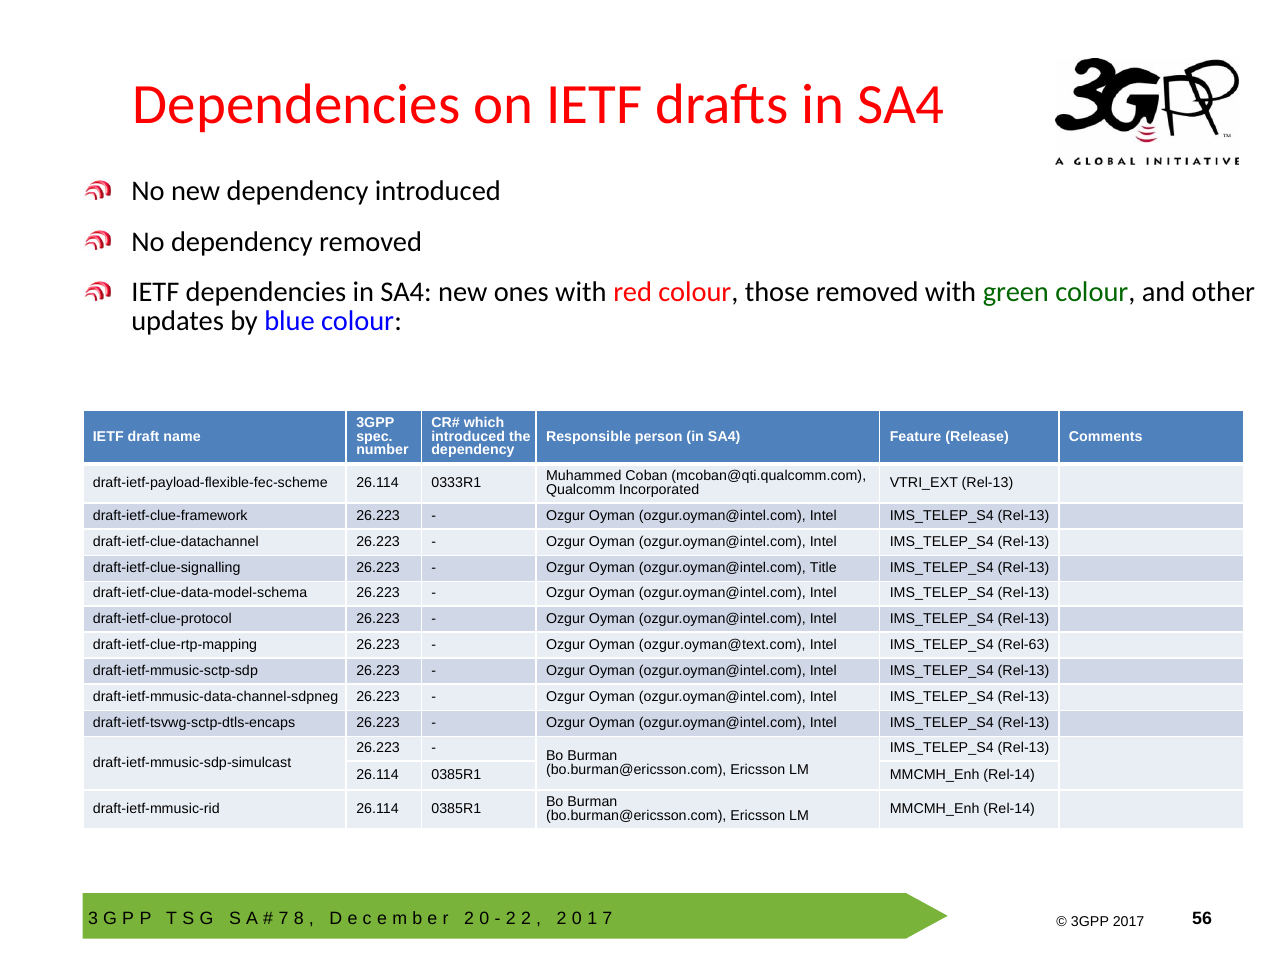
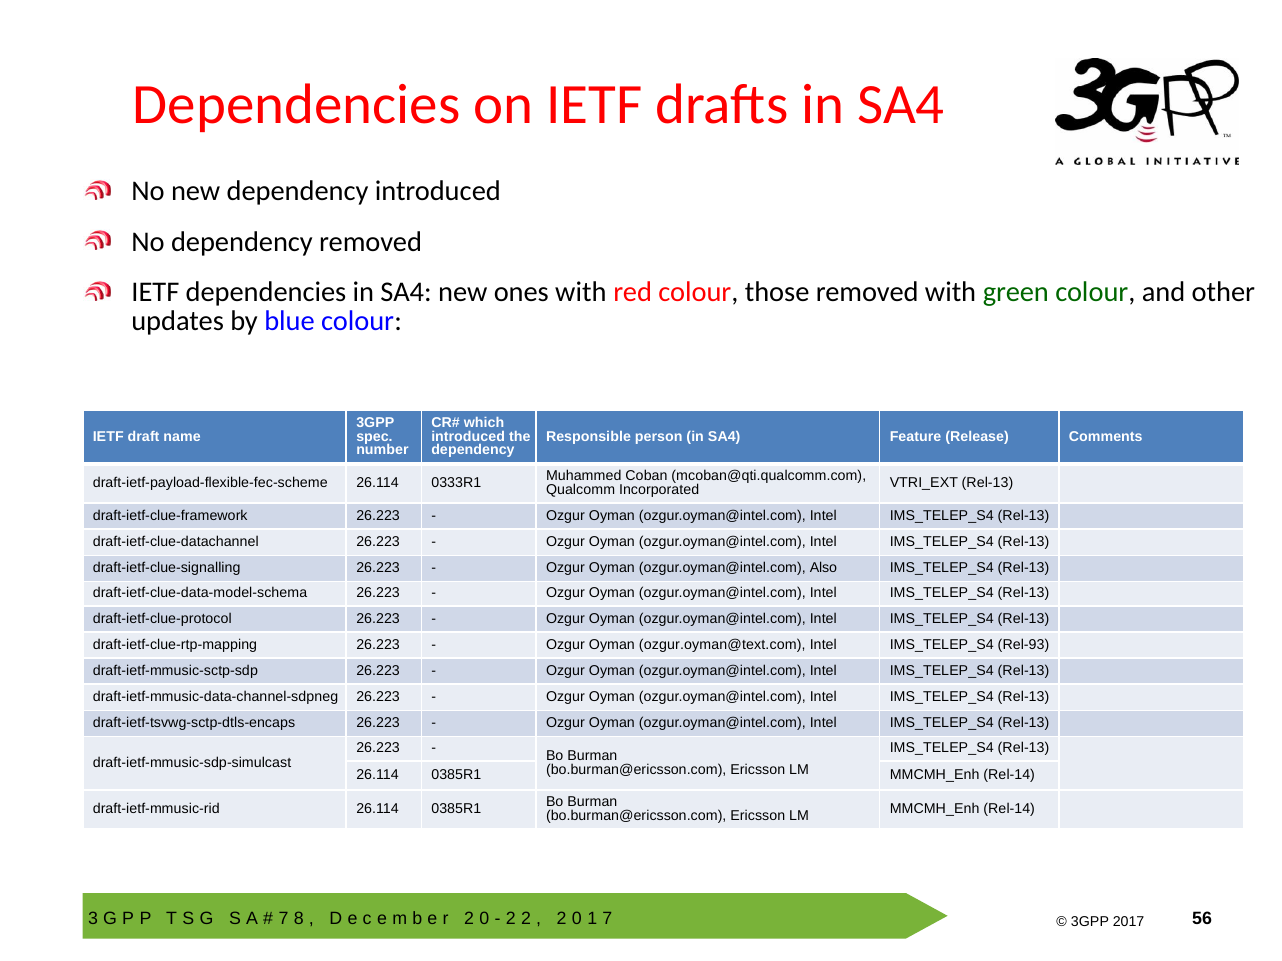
Title: Title -> Also
Rel-63: Rel-63 -> Rel-93
